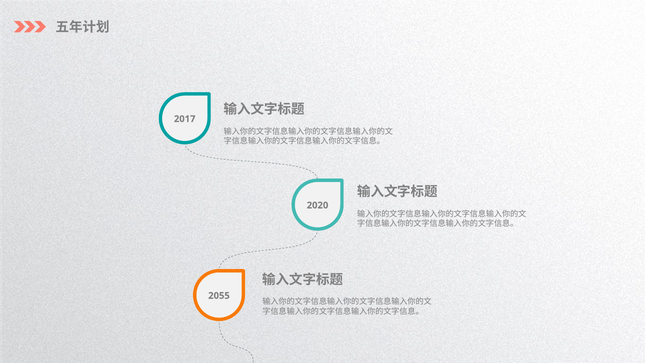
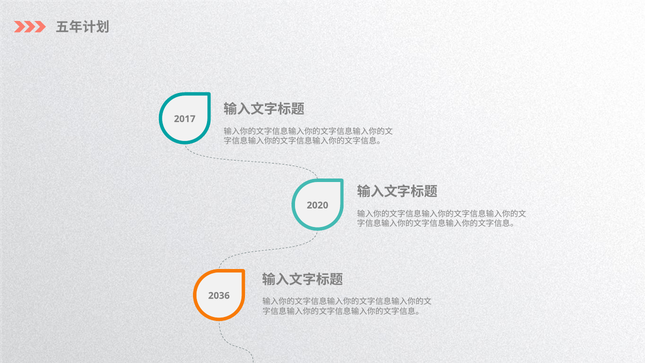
2055: 2055 -> 2036
